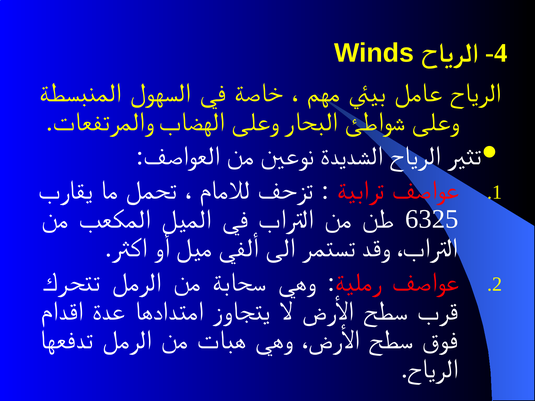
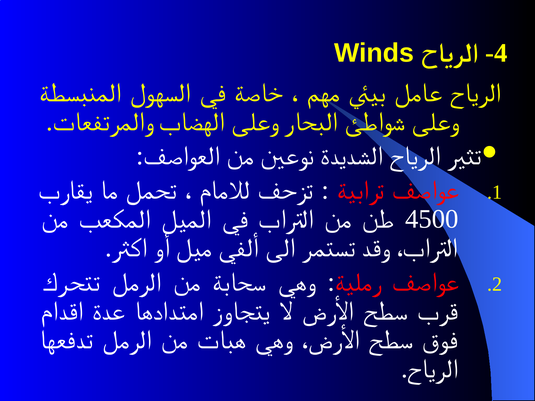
6325: 6325 -> 4500
